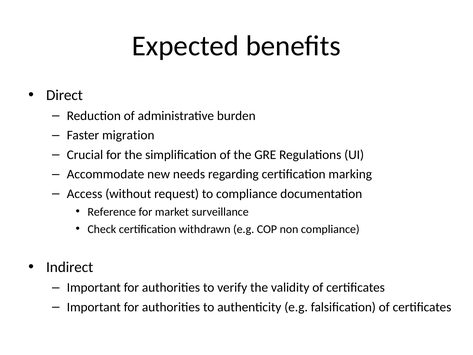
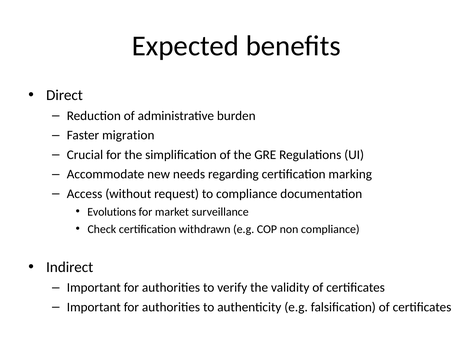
Reference: Reference -> Evolutions
